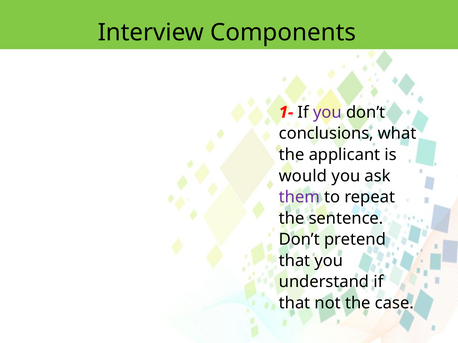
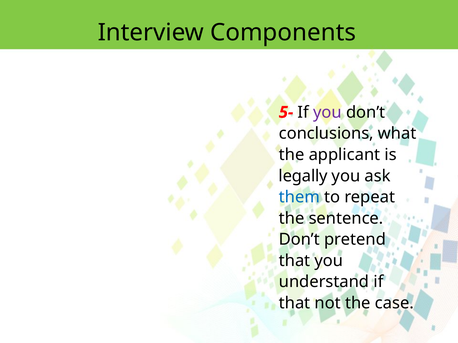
1-: 1- -> 5-
would: would -> legally
them colour: purple -> blue
